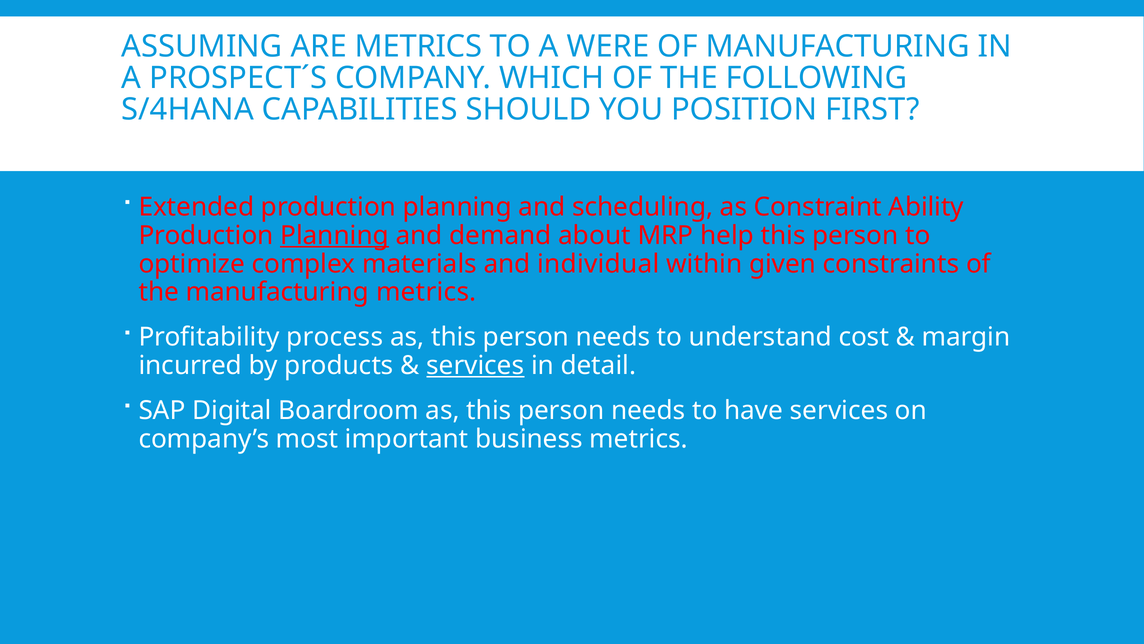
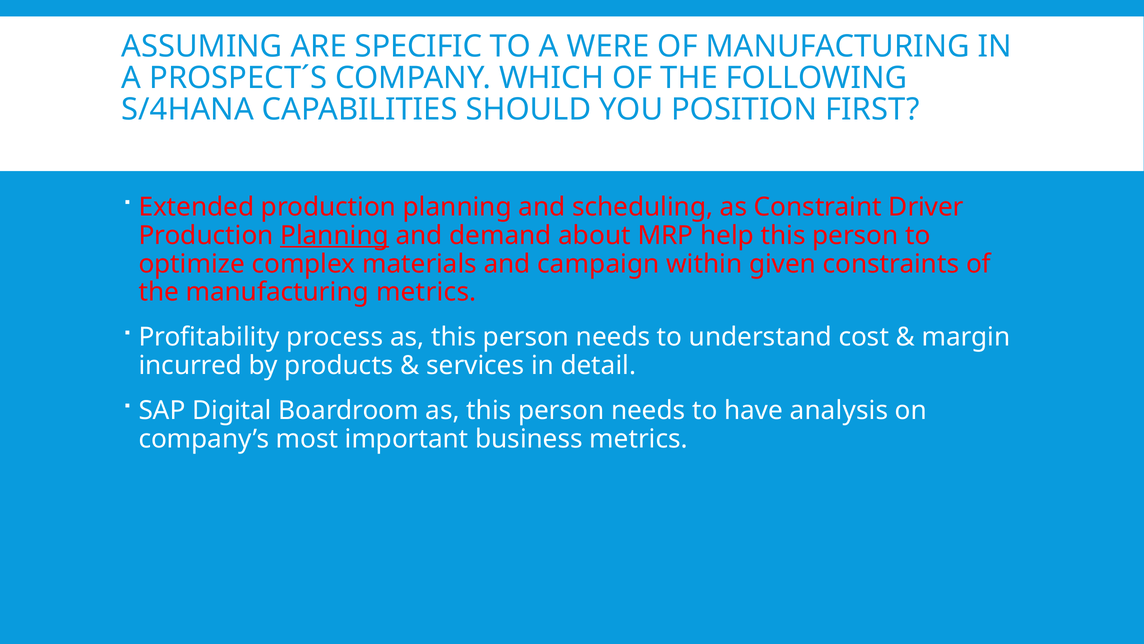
ARE METRICS: METRICS -> SPECIFIC
Ability: Ability -> Driver
individual: individual -> campaign
services at (475, 365) underline: present -> none
have services: services -> analysis
